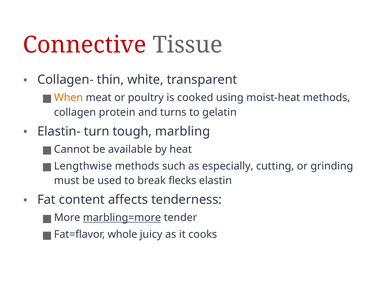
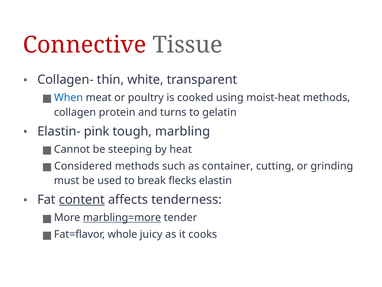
When colour: orange -> blue
turn: turn -> pink
available: available -> steeping
Lengthwise: Lengthwise -> Considered
especially: especially -> container
content underline: none -> present
